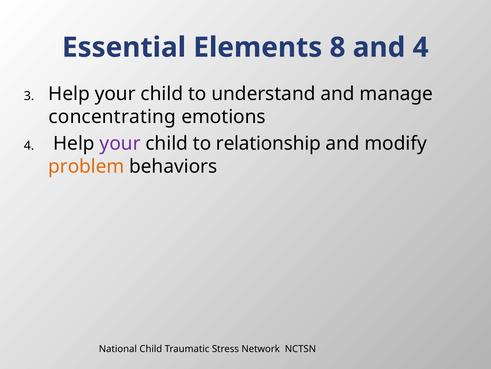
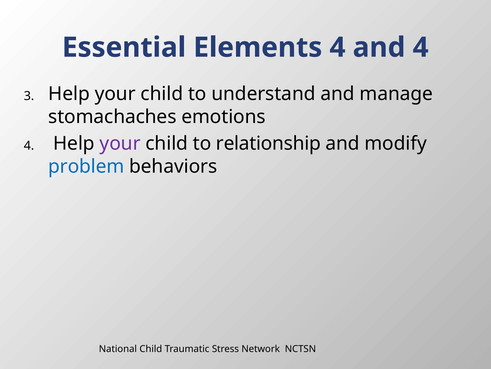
Elements 8: 8 -> 4
concentrating: concentrating -> stomachaches
problem colour: orange -> blue
